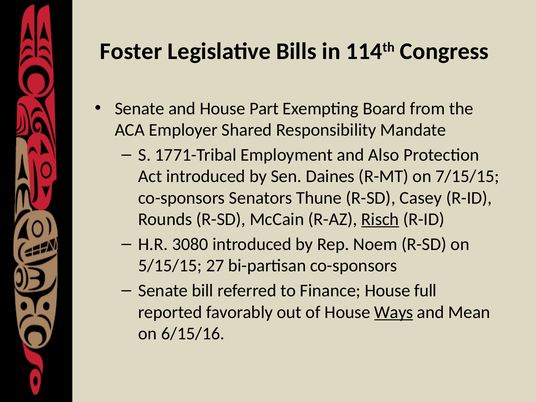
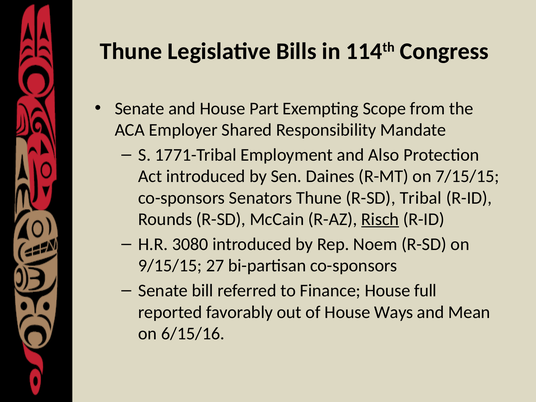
Foster at (131, 51): Foster -> Thune
Board: Board -> Scope
Casey: Casey -> Tribal
5/15/15: 5/15/15 -> 9/15/15
Ways underline: present -> none
